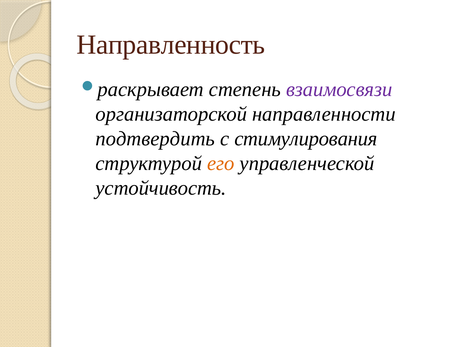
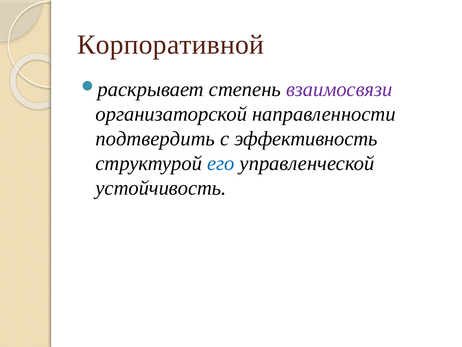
Направленность: Направленность -> Корпоративной
стимулирования: стимулирования -> эффективность
его colour: orange -> blue
